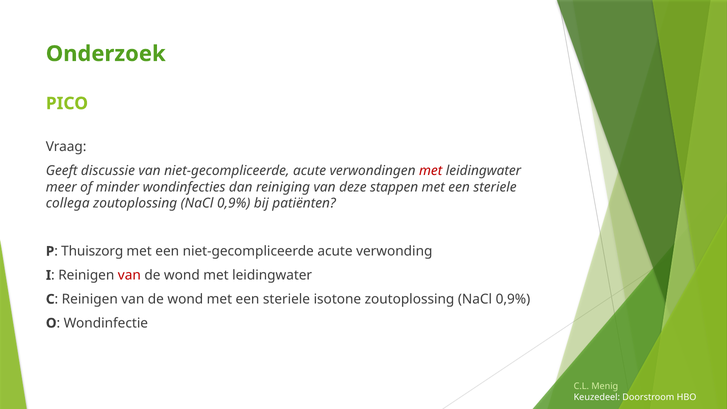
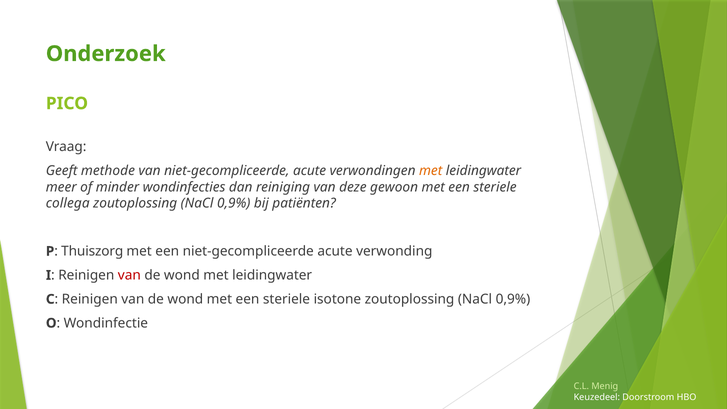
discussie: discussie -> methode
met at (431, 171) colour: red -> orange
stappen: stappen -> gewoon
